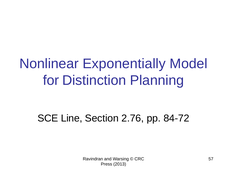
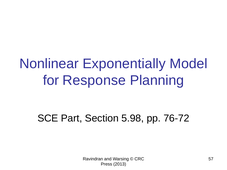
Distinction: Distinction -> Response
Line: Line -> Part
2.76: 2.76 -> 5.98
84-72: 84-72 -> 76-72
